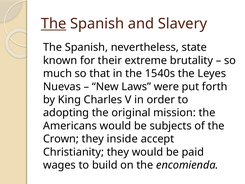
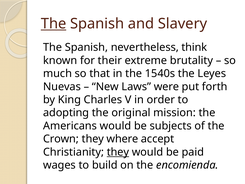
state: state -> think
inside: inside -> where
they at (118, 152) underline: none -> present
